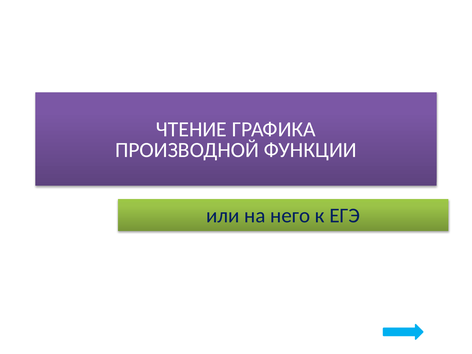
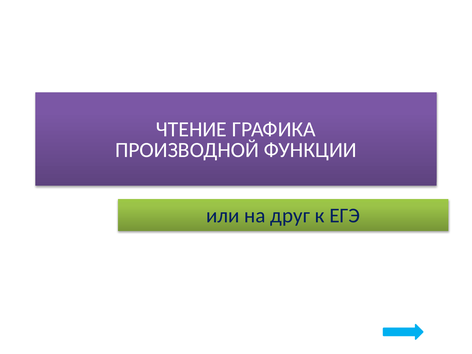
него: него -> друг
